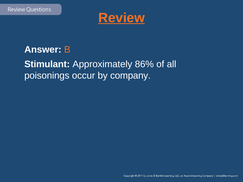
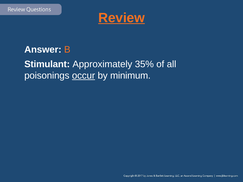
86%: 86% -> 35%
occur underline: none -> present
company: company -> minimum
